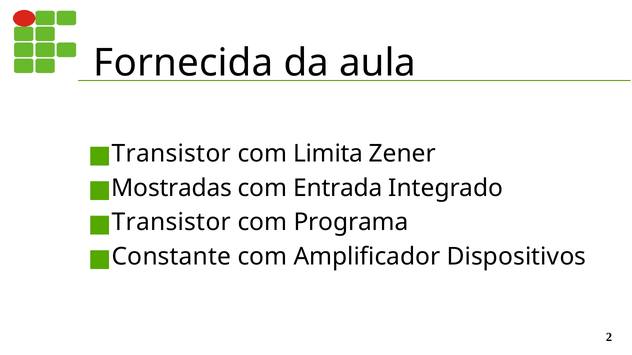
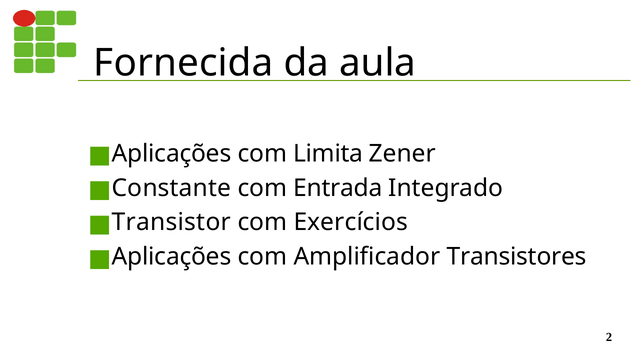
Transistor at (171, 154): Transistor -> Aplicações
Mostradas: Mostradas -> Constante
Programa: Programa -> Exercícios
Constante at (171, 257): Constante -> Aplicações
Dispositivos: Dispositivos -> Transistores
